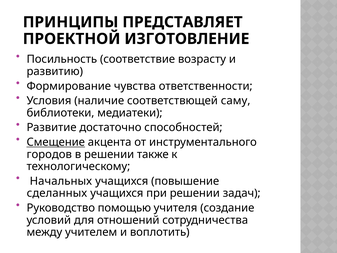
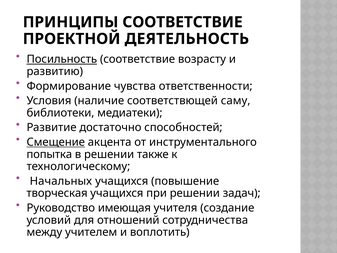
ПРИНЦИПЫ ПРЕДСТАВЛЯЕТ: ПРЕДСТАВЛЯЕТ -> СООТВЕТСТВИЕ
ИЗГОТОВЛЕНИЕ: ИЗГОТОВЛЕНИЕ -> ДЕЯТЕЛЬНОСТЬ
Посильность underline: none -> present
городов: городов -> попытка
сделанных: сделанных -> творческая
помощью: помощью -> имеющая
